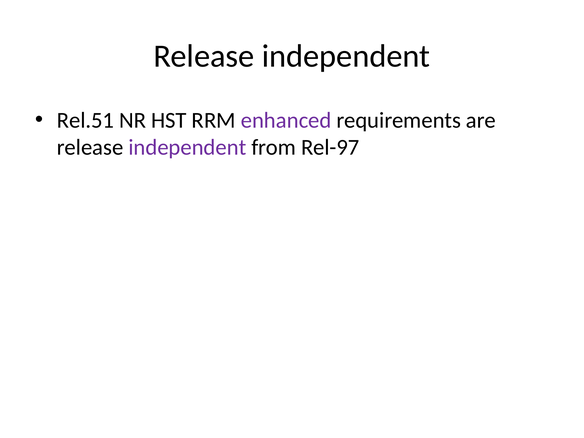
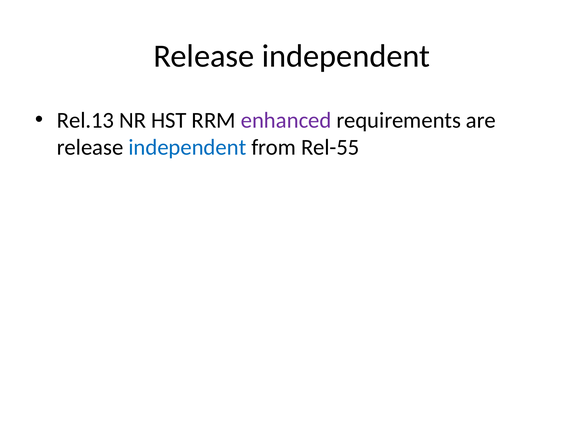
Rel.51: Rel.51 -> Rel.13
independent at (187, 147) colour: purple -> blue
Rel-97: Rel-97 -> Rel-55
